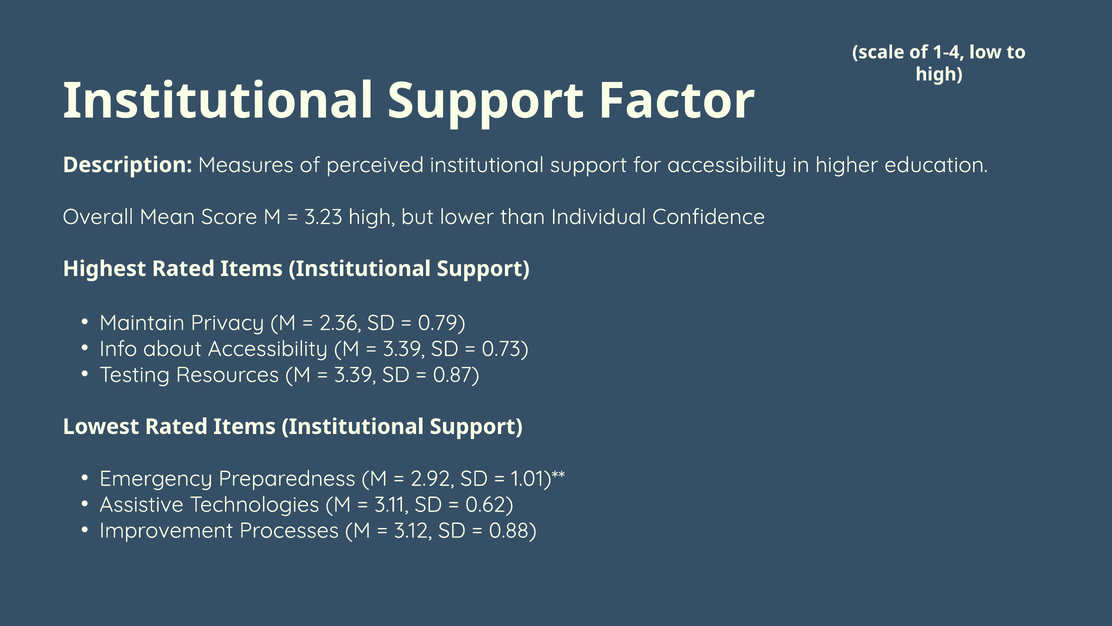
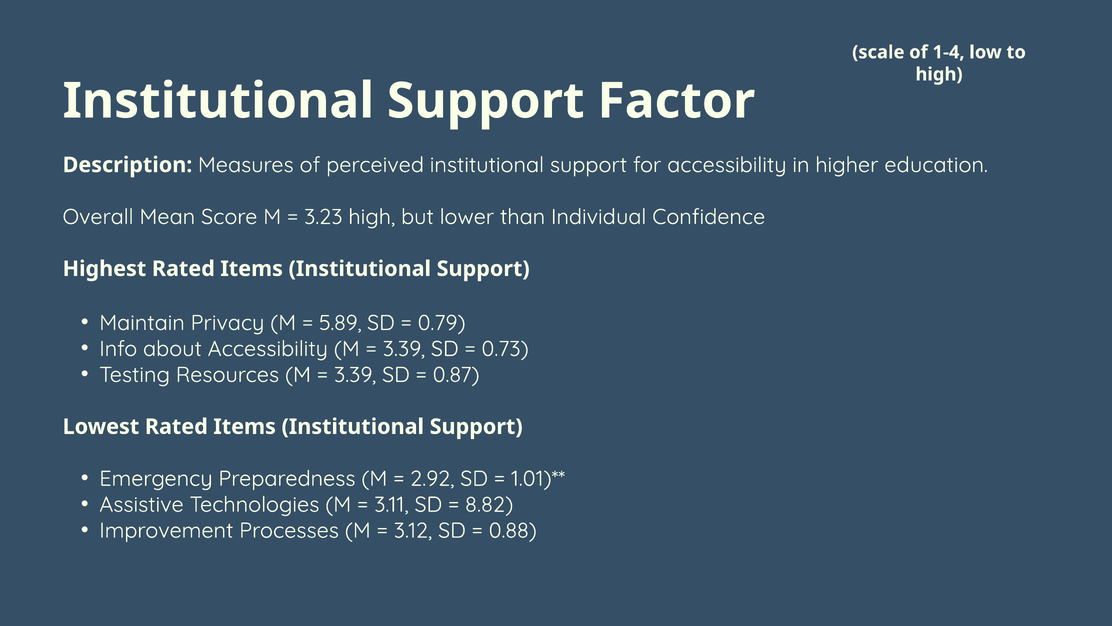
2.36: 2.36 -> 5.89
0.62: 0.62 -> 8.82
